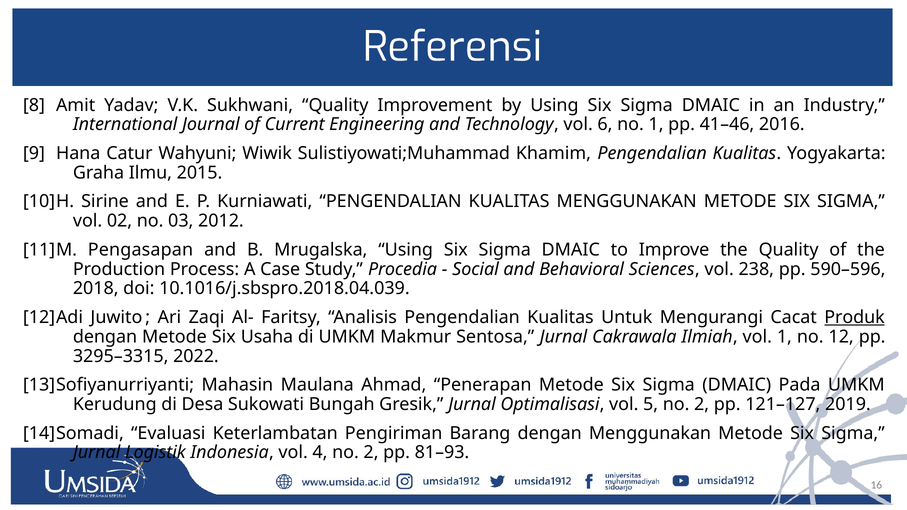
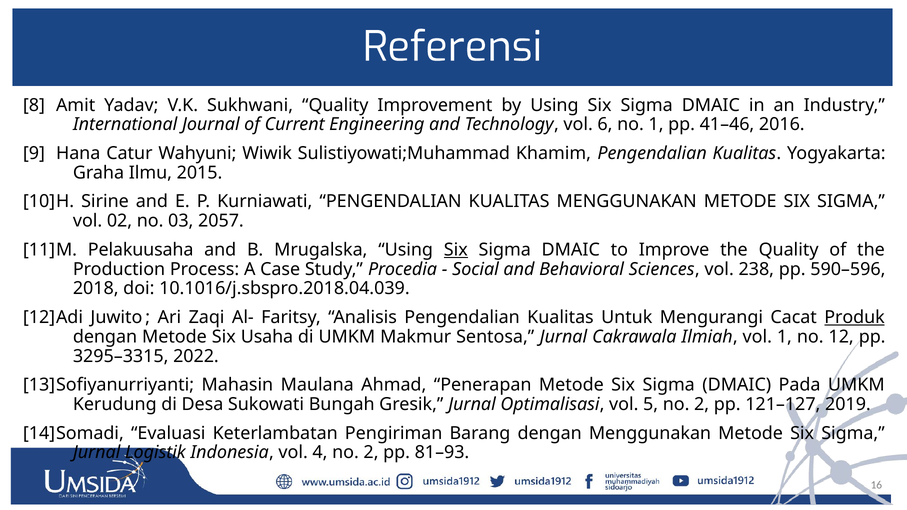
2012: 2012 -> 2057
Pengasapan: Pengasapan -> Pelakuusaha
Six at (456, 250) underline: none -> present
